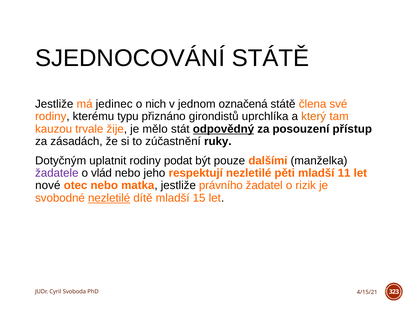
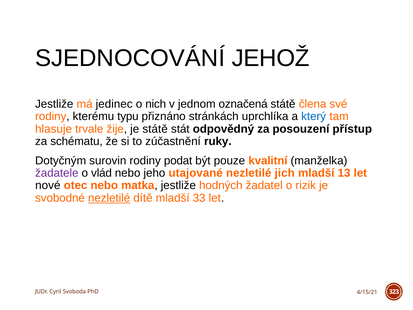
SJEDNOCOVÁNÍ STÁTĚ: STÁTĚ -> JEHOŽ
girondistů: girondistů -> stránkách
který colour: orange -> blue
kauzou: kauzou -> hlasuje
je mělo: mělo -> státě
odpovědný underline: present -> none
zásadách: zásadách -> schématu
uplatnit: uplatnit -> surovin
dalšími: dalšími -> kvalitní
respektují: respektují -> utajované
pěti: pěti -> jich
11: 11 -> 13
právního: právního -> hodných
15: 15 -> 33
